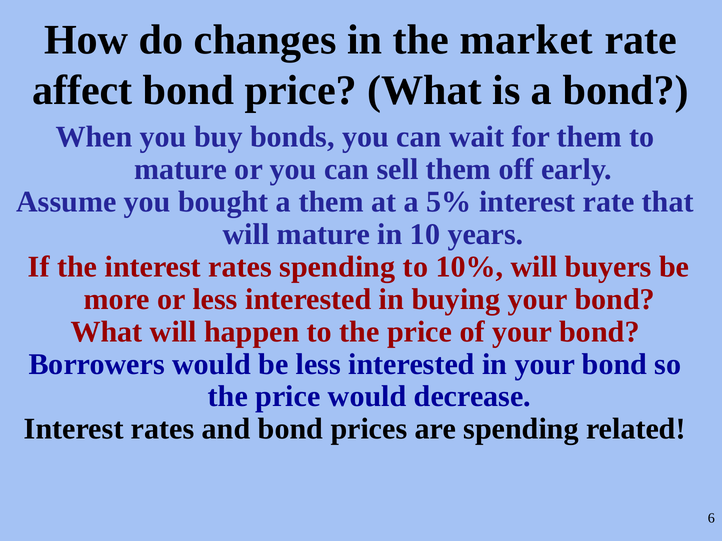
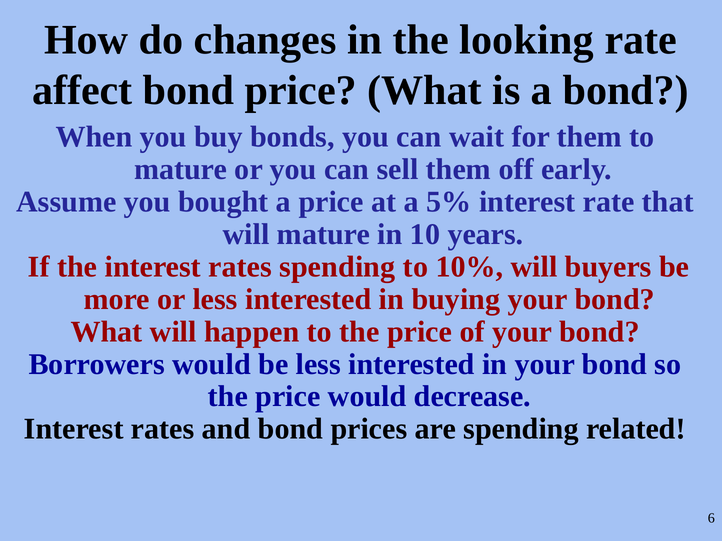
market: market -> looking
a them: them -> price
